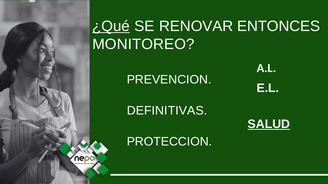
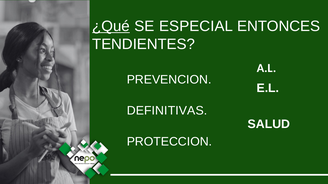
RENOVAR: RENOVAR -> ESPECIAL
MONITOREO: MONITOREO -> TENDIENTES
SALUD underline: present -> none
